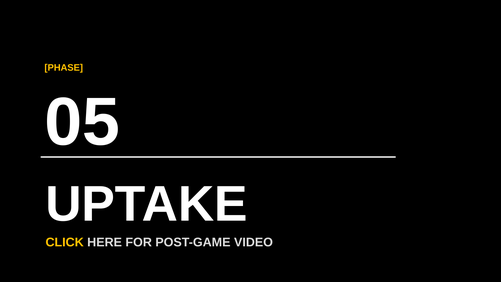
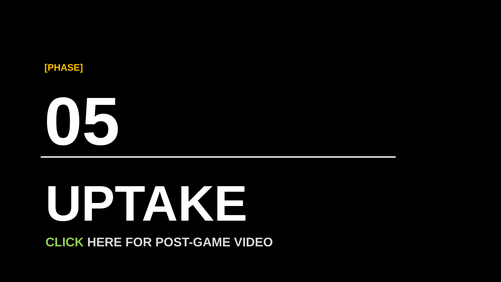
CLICK colour: yellow -> light green
